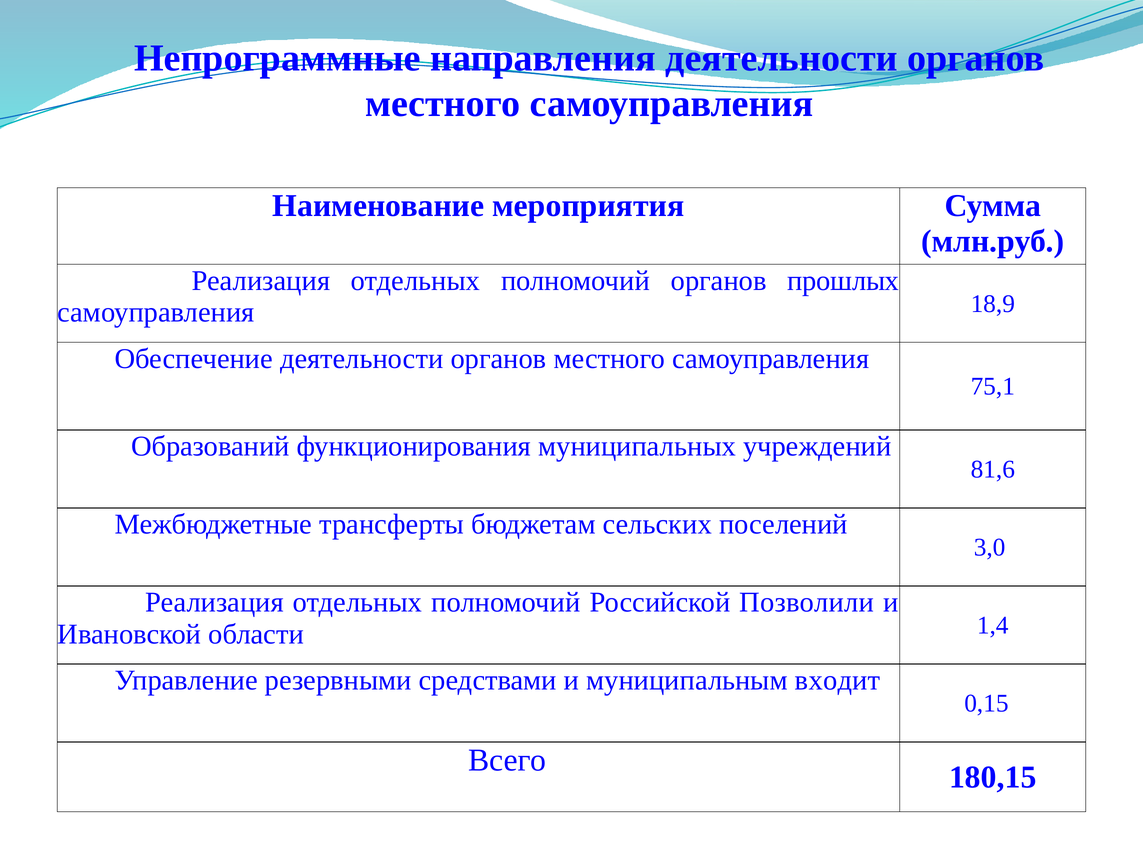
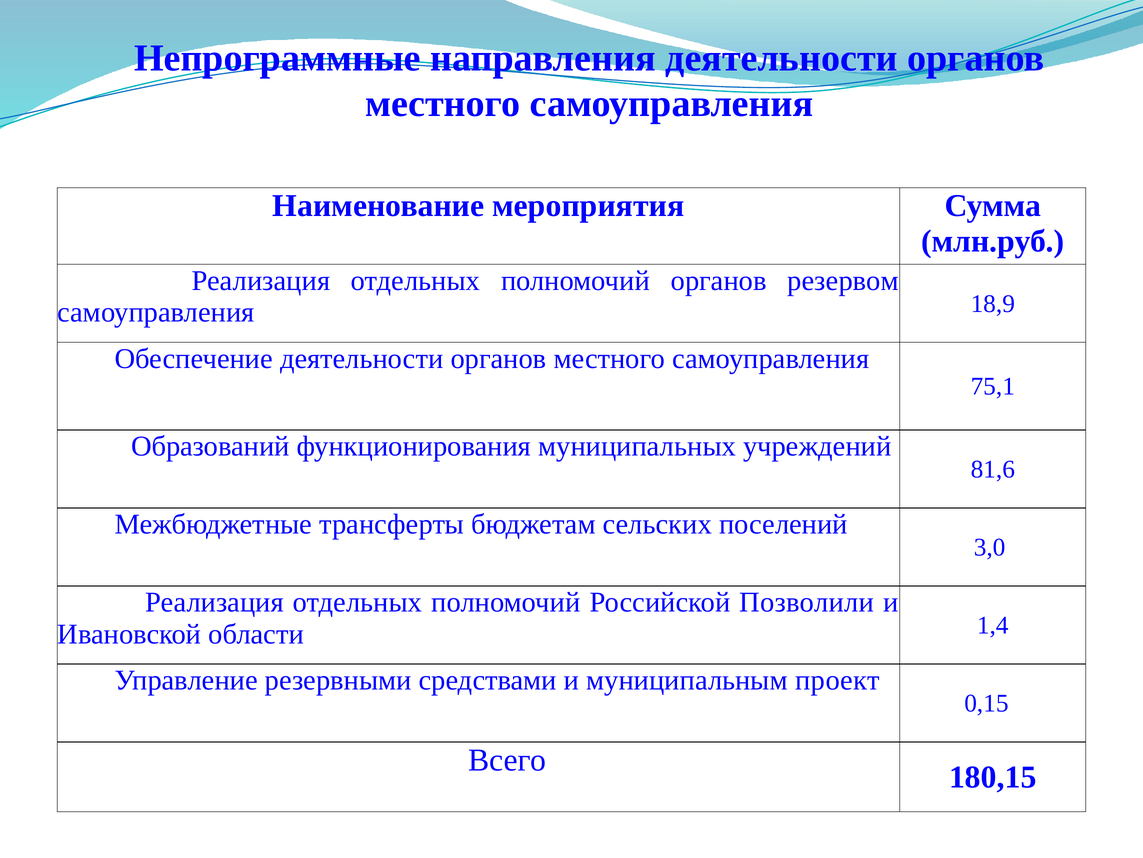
прошлых: прошлых -> резервом
входит: входит -> проект
